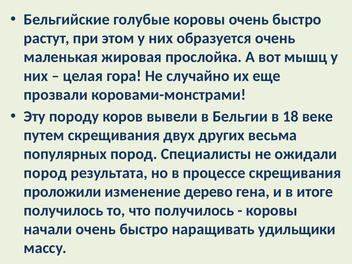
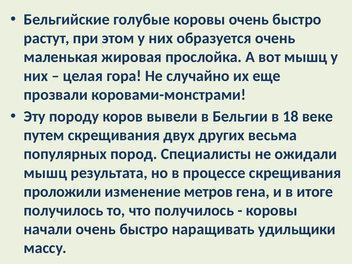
пород at (45, 173): пород -> мышц
дерево: дерево -> метров
